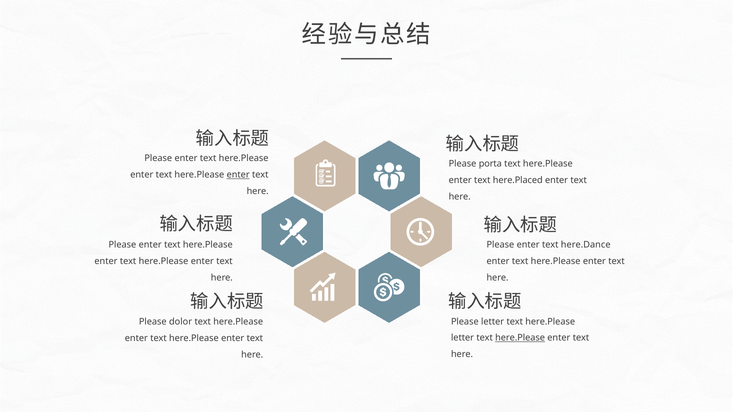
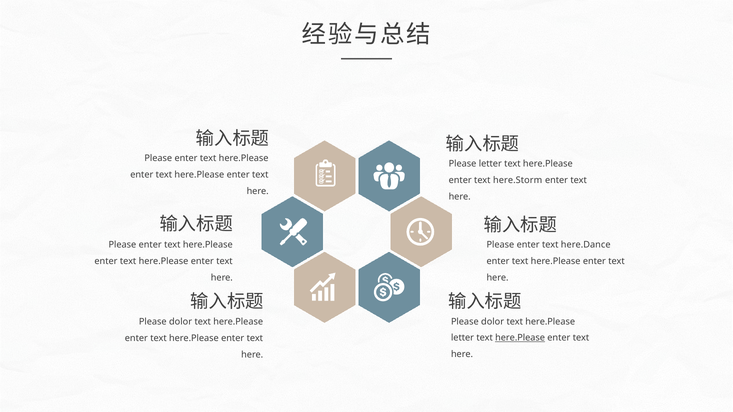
Please porta: porta -> letter
enter at (238, 175) underline: present -> none
here.Placed: here.Placed -> here.Storm
letter at (493, 322): letter -> dolor
